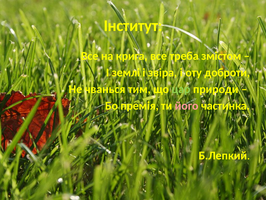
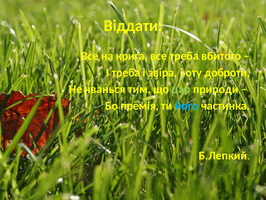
Інститут: Інститут -> Віддати
змістом: змістом -> вбитого
І землі: землі -> треба
його colour: pink -> light blue
